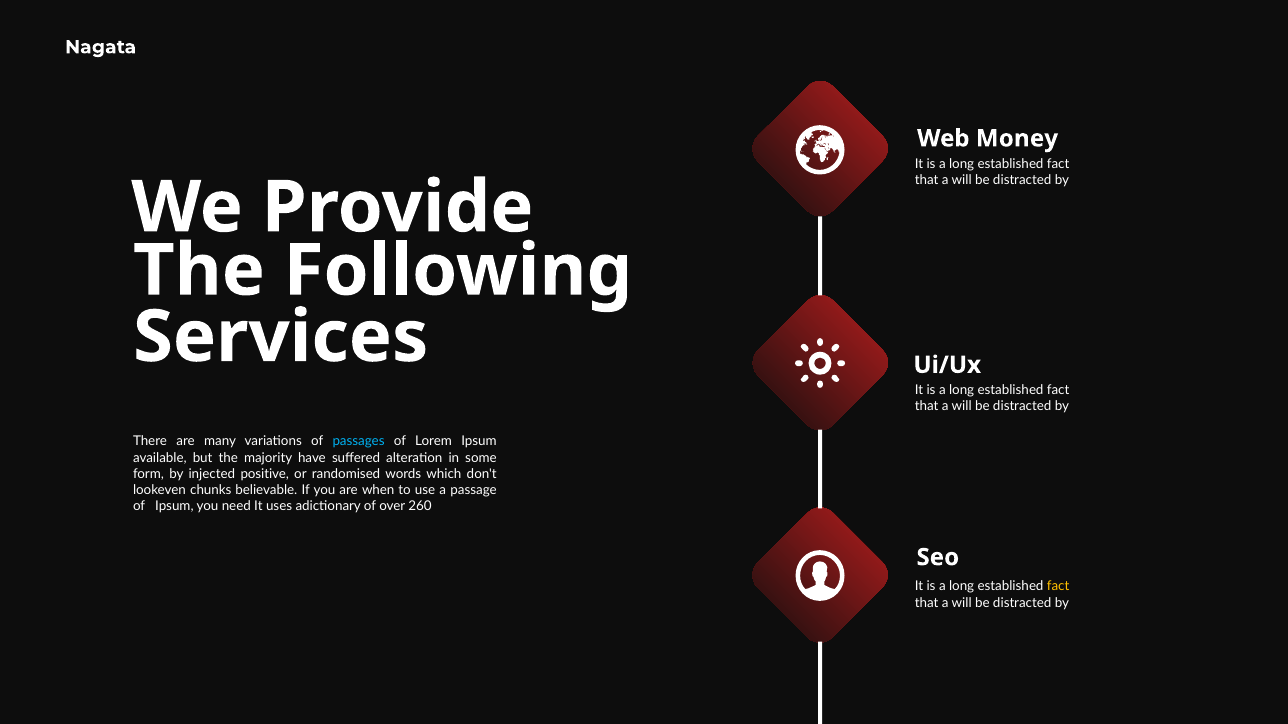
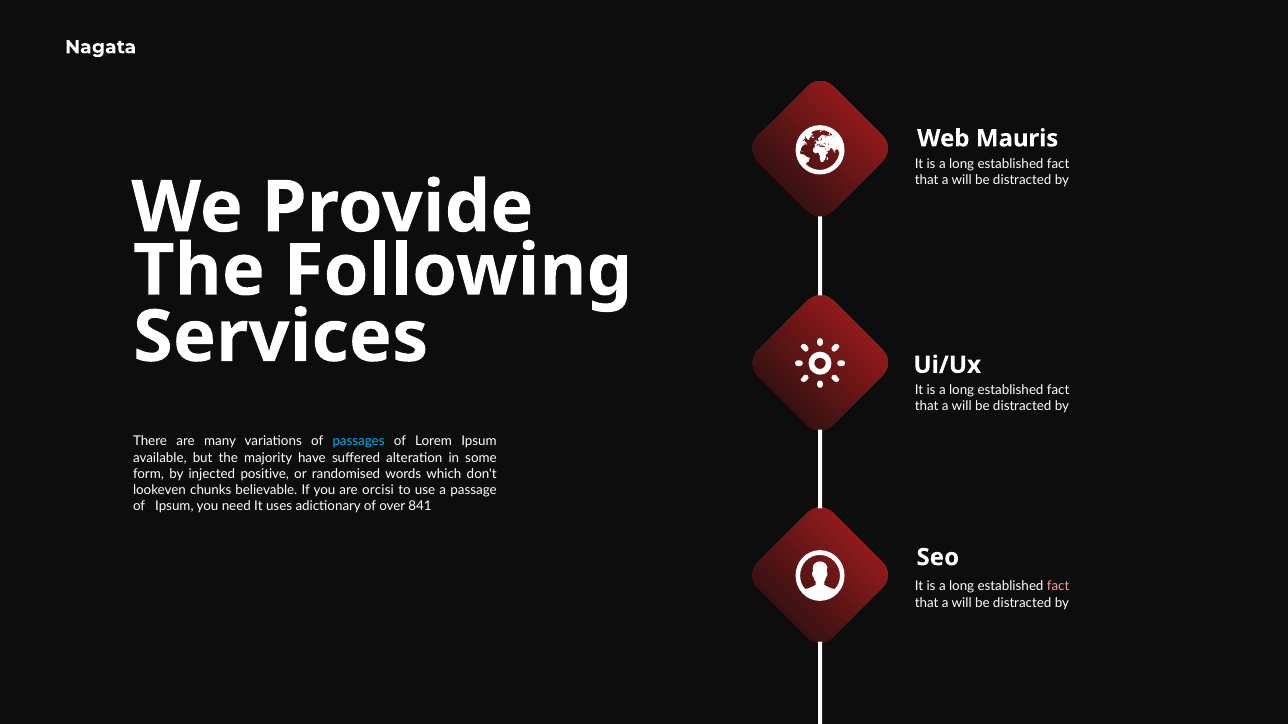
Money: Money -> Mauris
when: when -> orcisi
260: 260 -> 841
fact at (1058, 587) colour: yellow -> pink
